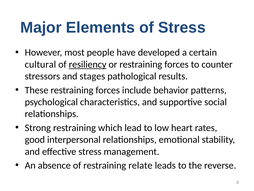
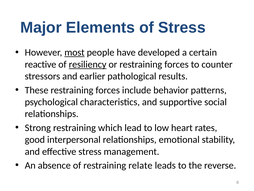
most underline: none -> present
cultural: cultural -> reactive
stages: stages -> earlier
